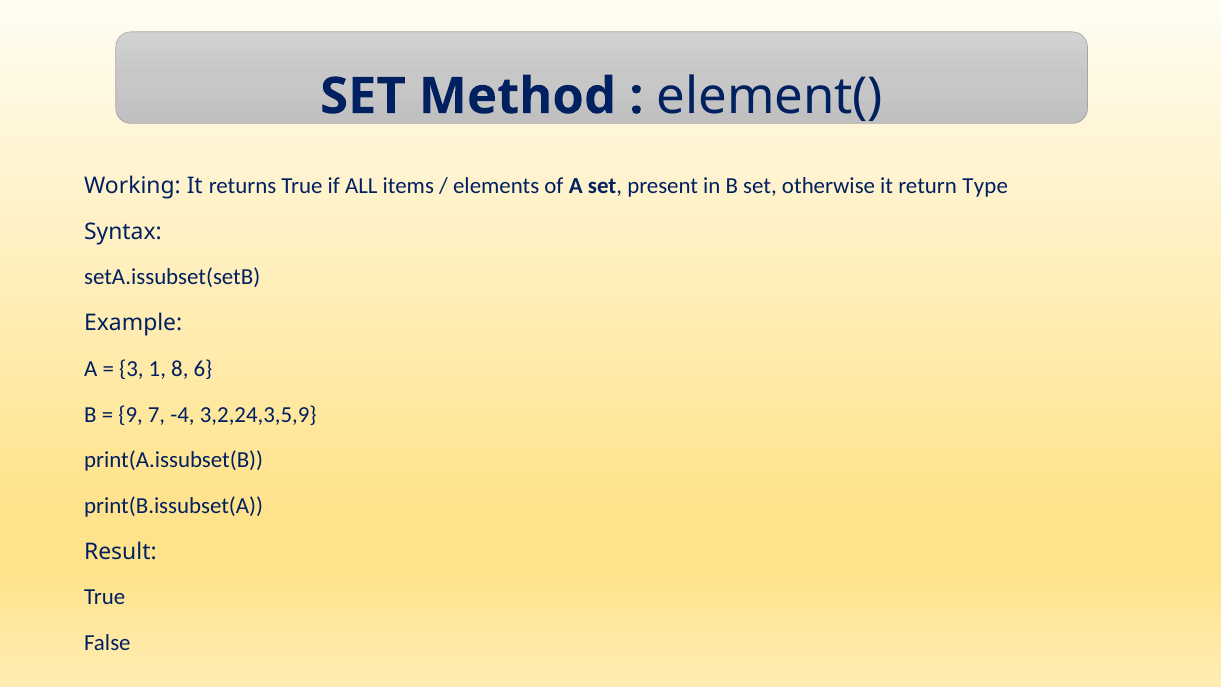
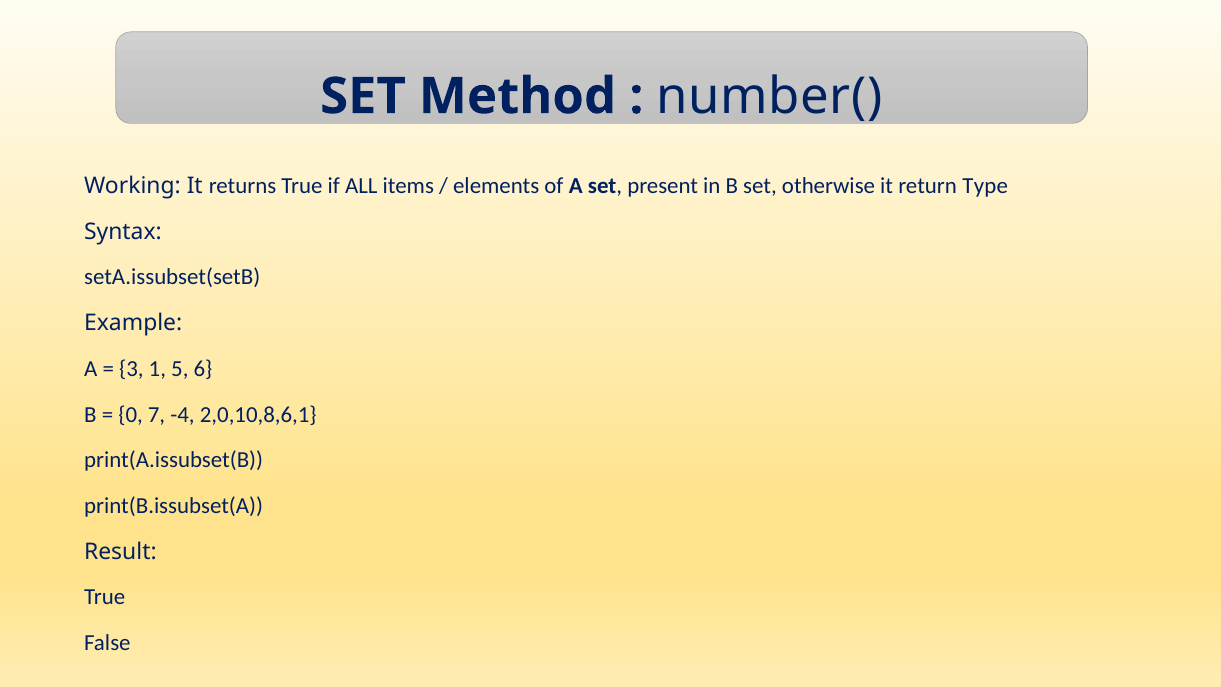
element(: element( -> number(
8: 8 -> 5
9: 9 -> 0
3,2,24,3,5,9: 3,2,24,3,5,9 -> 2,0,10,8,6,1
